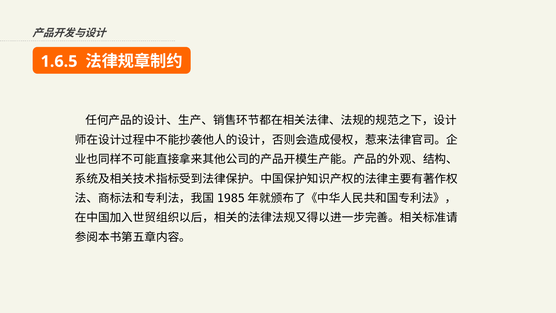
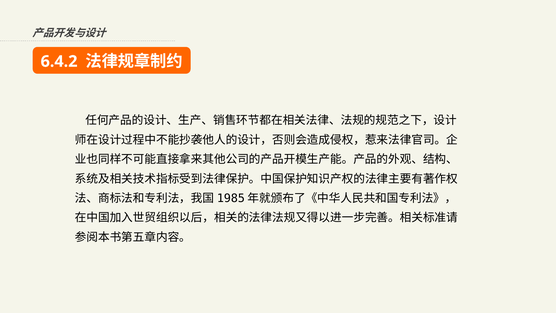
1.6.5: 1.6.5 -> 6.4.2
